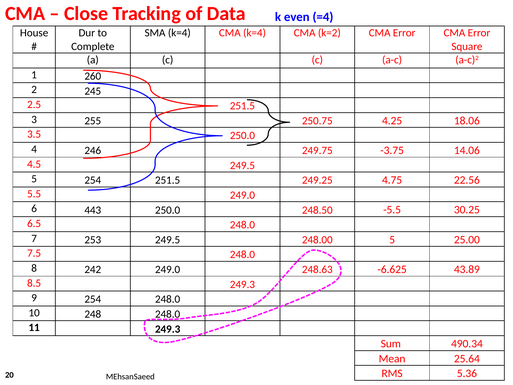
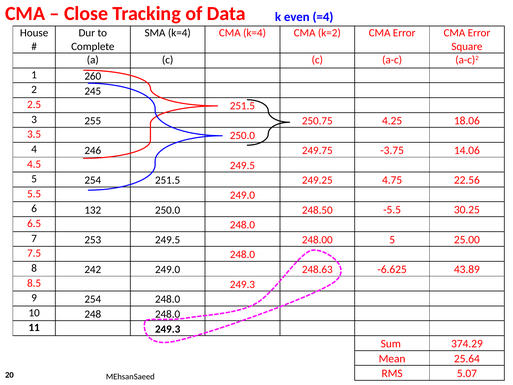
443: 443 -> 132
490.34: 490.34 -> 374.29
5.36: 5.36 -> 5.07
